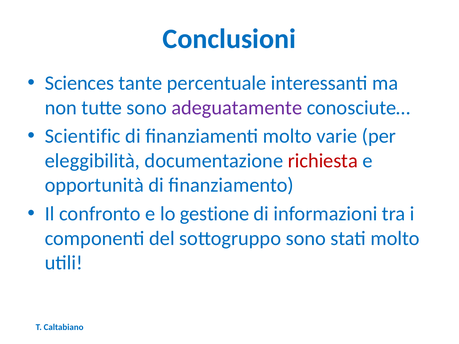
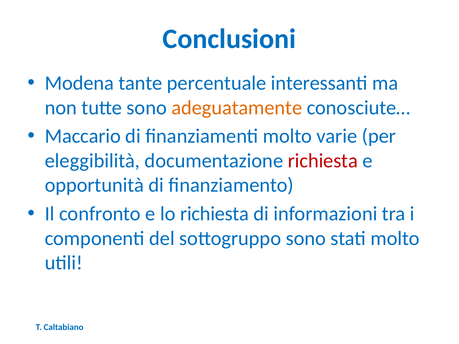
Sciences: Sciences -> Modena
adeguatamente colour: purple -> orange
Scientific: Scientific -> Maccario
lo gestione: gestione -> richiesta
